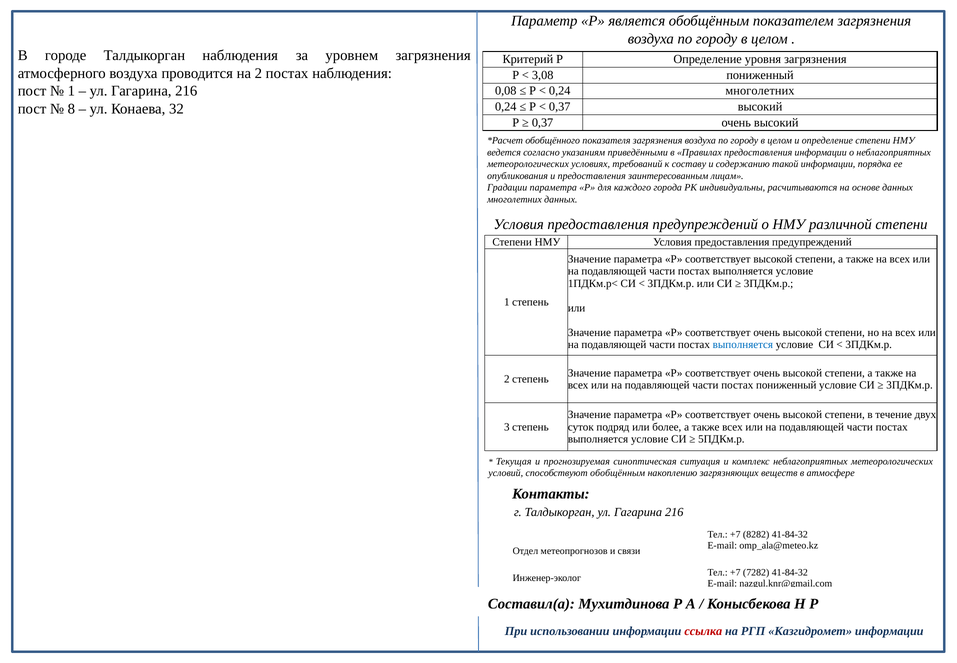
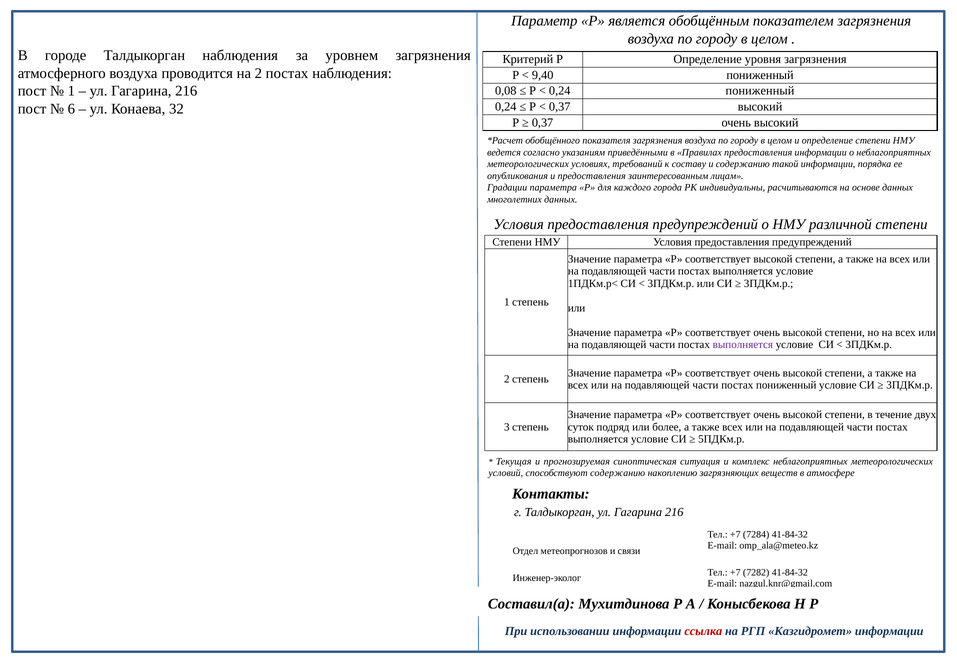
3,08: 3,08 -> 9,40
0,24 многолетних: многолетних -> пониженный
8: 8 -> 6
выполняется at (743, 345) colour: blue -> purple
способствуют обобщённым: обобщённым -> содержанию
8282: 8282 -> 7284
